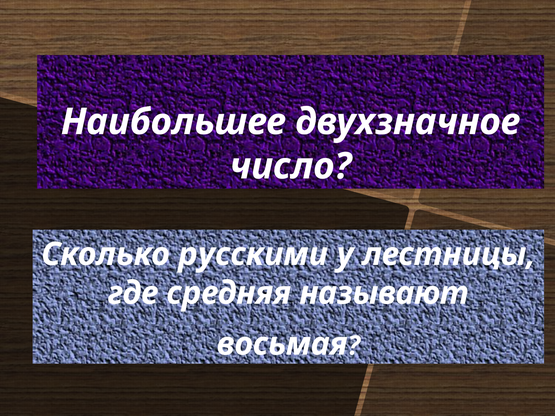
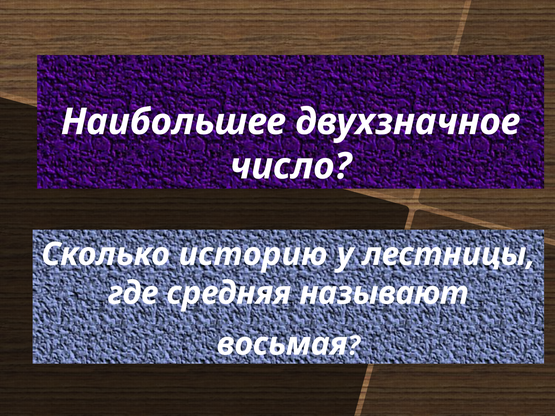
русскими: русскими -> историю
